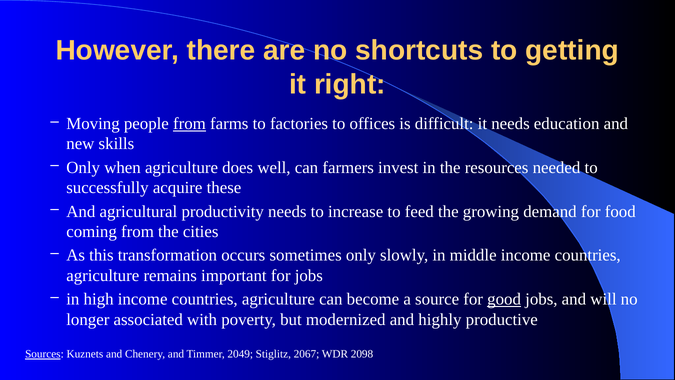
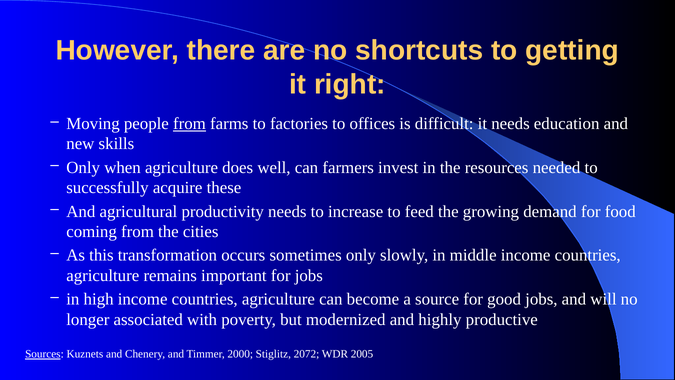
good underline: present -> none
2049: 2049 -> 2000
2067: 2067 -> 2072
2098: 2098 -> 2005
